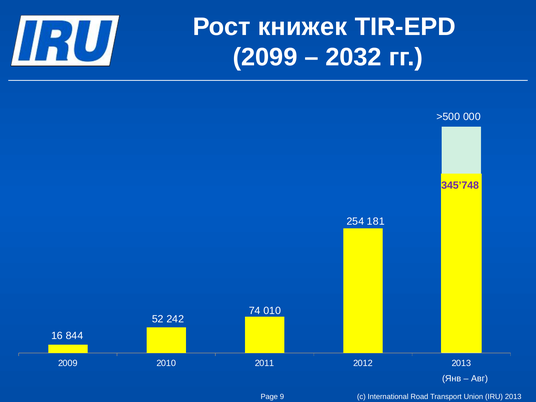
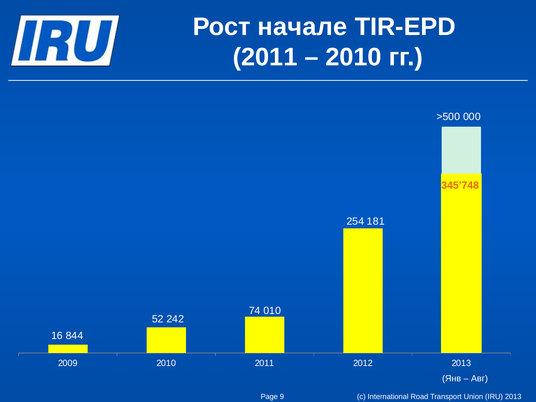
книжек: книжек -> начале
2099 at (265, 57): 2099 -> 2011
2032 at (353, 57): 2032 -> 2010
345’748 colour: purple -> orange
